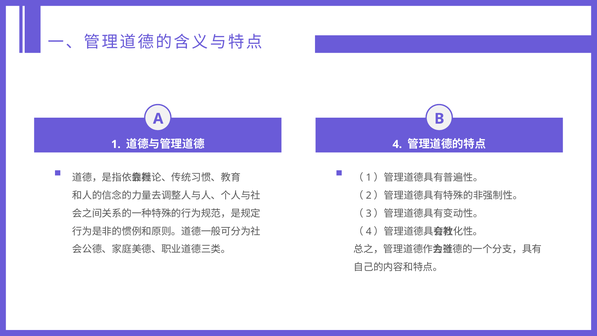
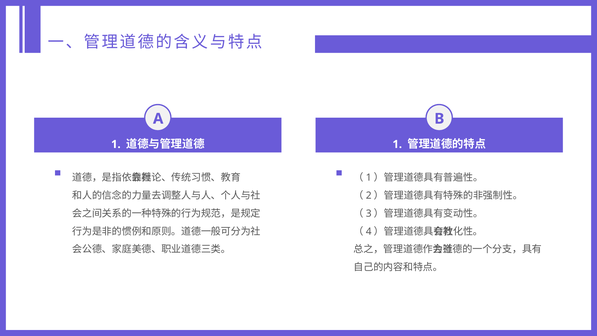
4 at (397, 144): 4 -> 1
